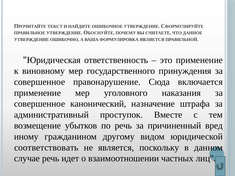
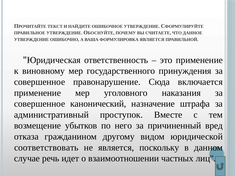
по речь: речь -> него
иному: иному -> отказа
